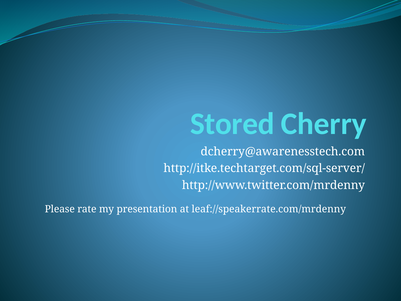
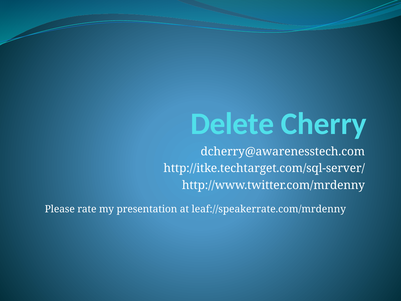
Stored: Stored -> Delete
